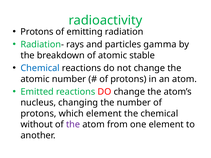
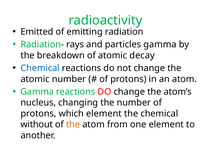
Protons at (37, 32): Protons -> Emitted
stable: stable -> decay
Emitted at (37, 92): Emitted -> Gamma
the at (73, 125) colour: purple -> orange
